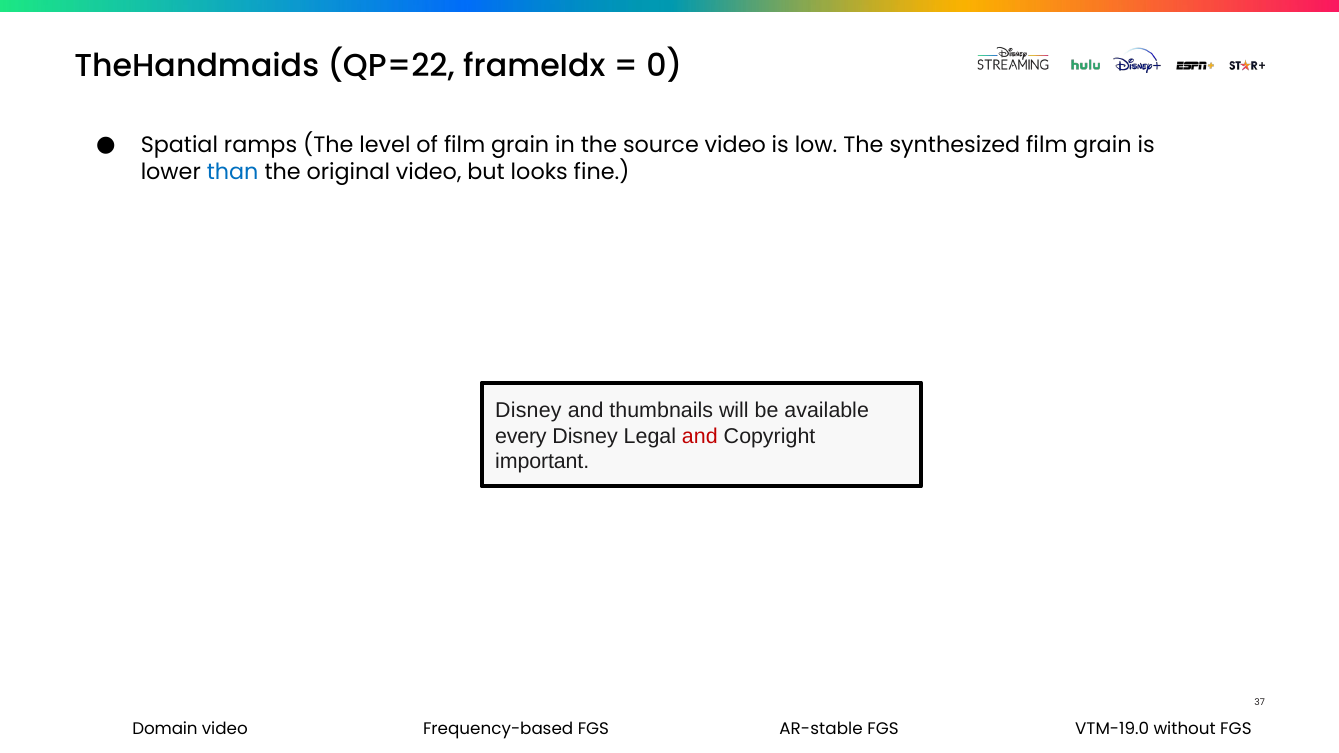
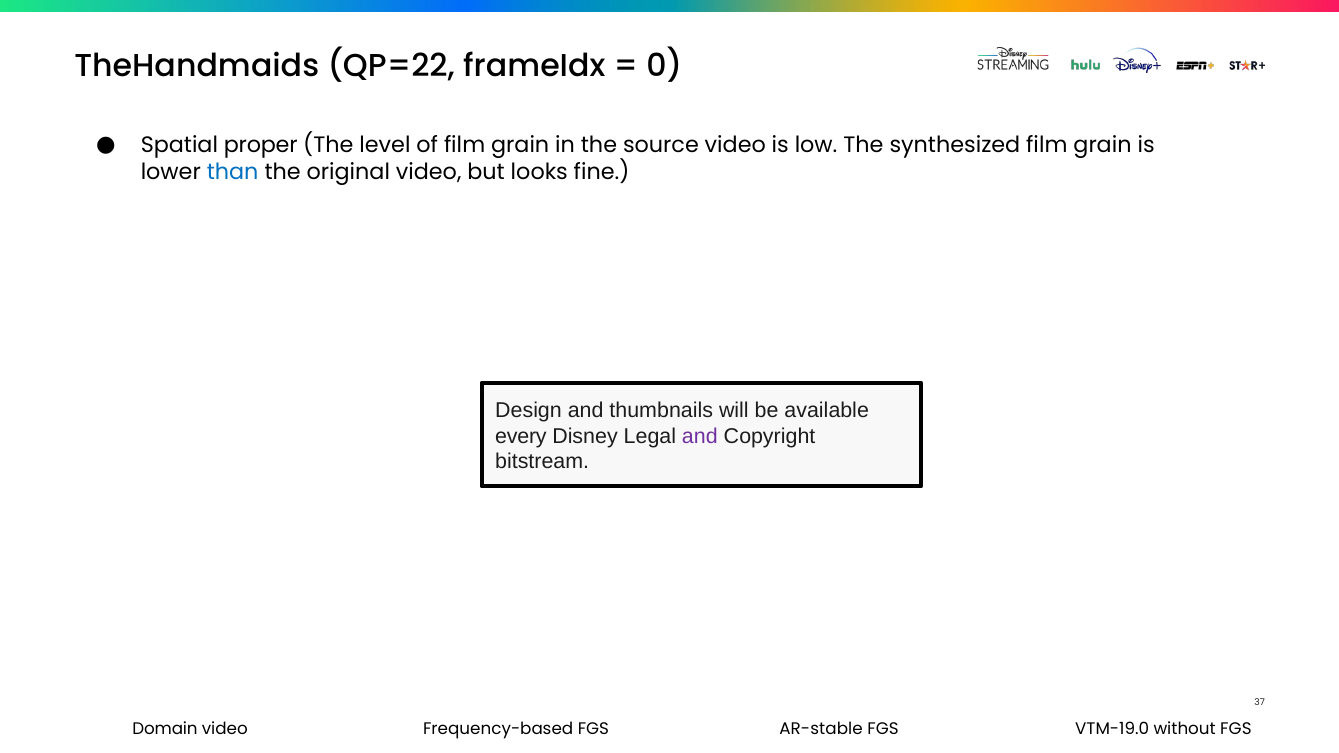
ramps: ramps -> proper
Disney at (528, 411): Disney -> Design
and at (700, 436) colour: red -> purple
important: important -> bitstream
